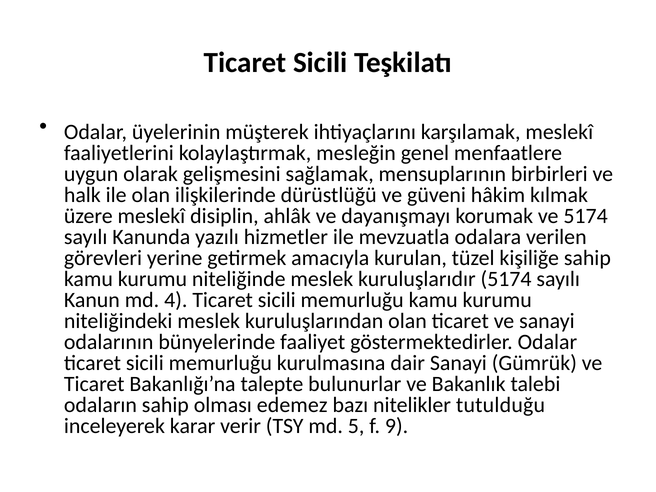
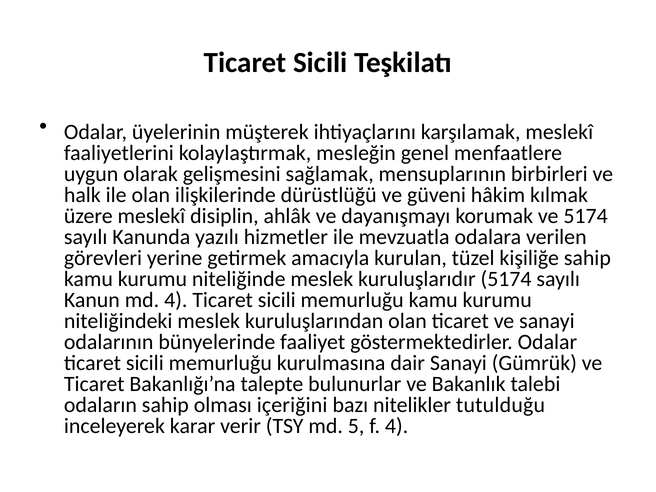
edemez: edemez -> içeriğini
f 9: 9 -> 4
